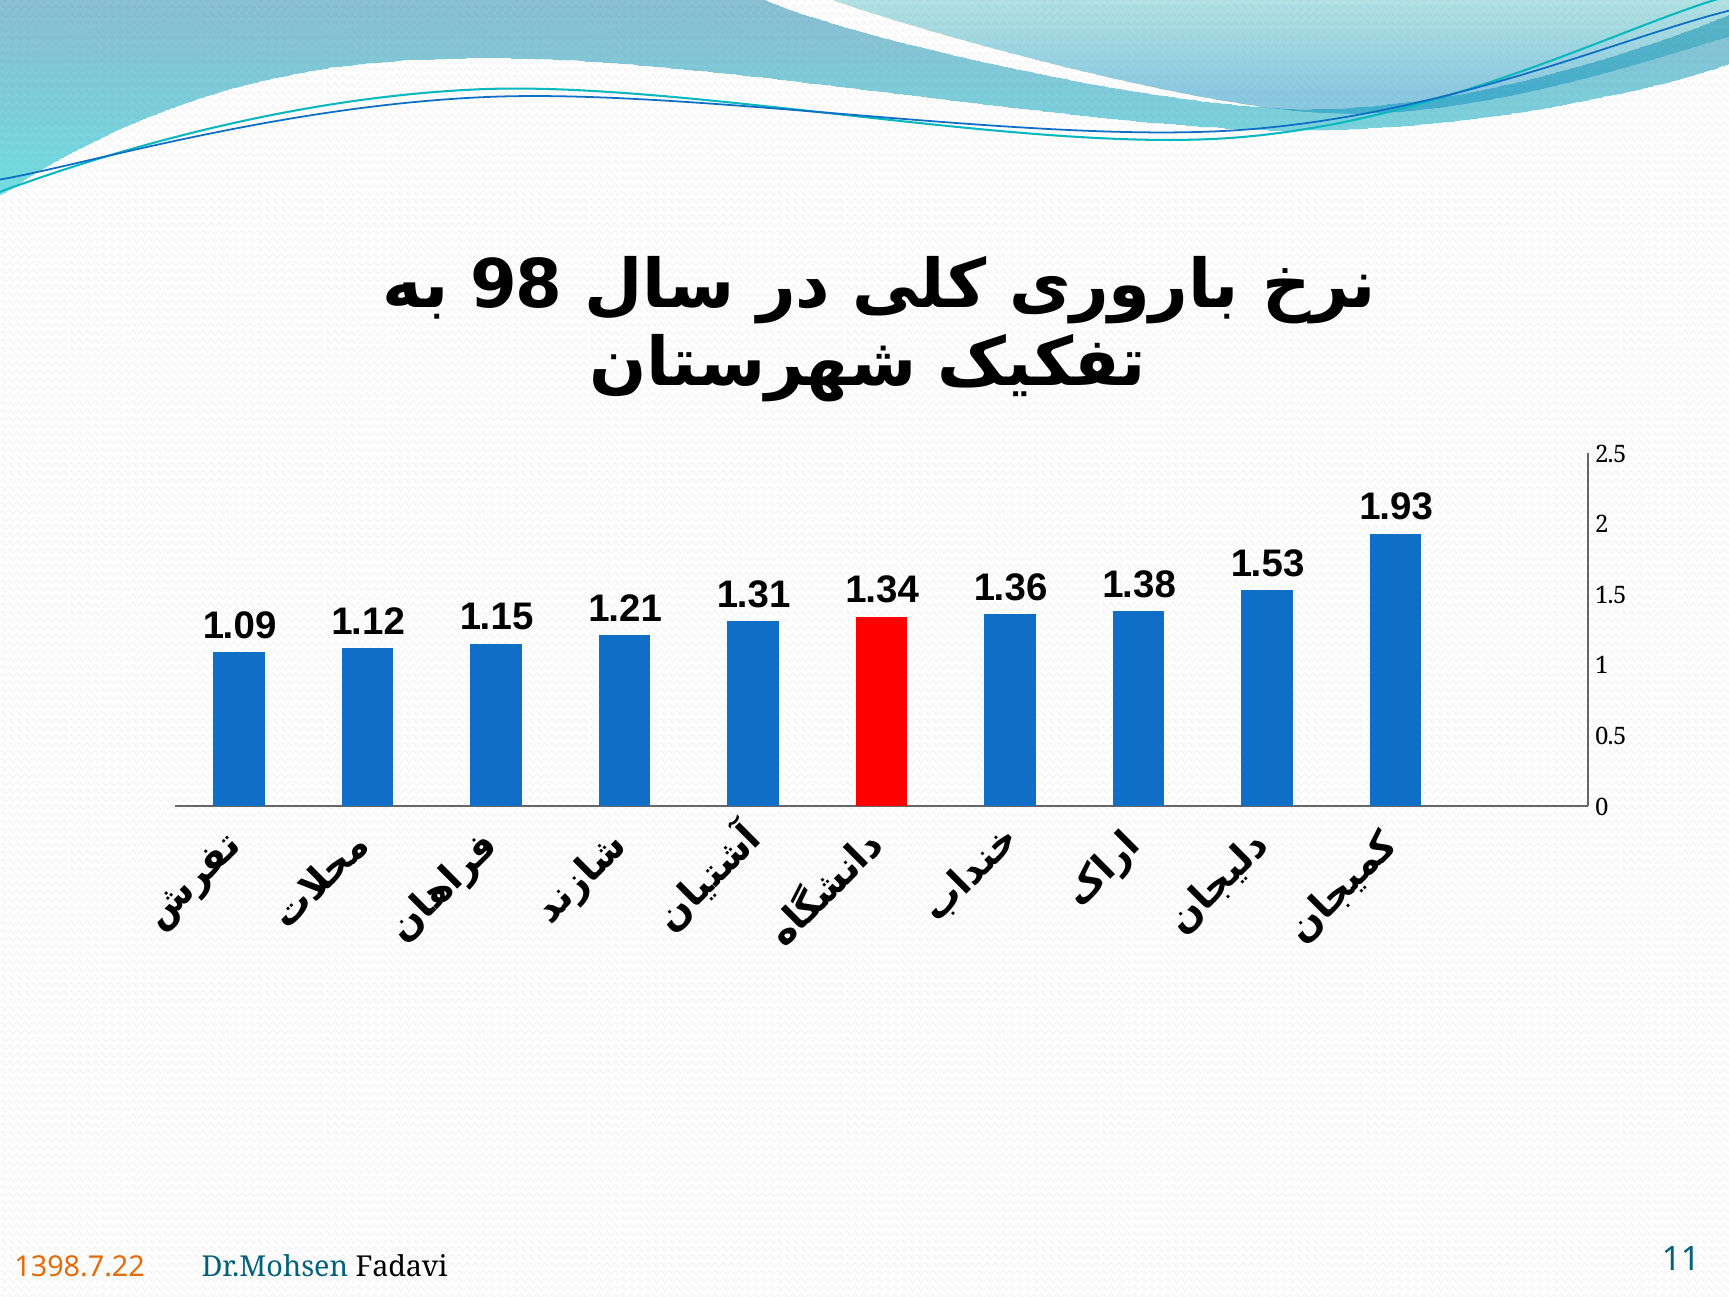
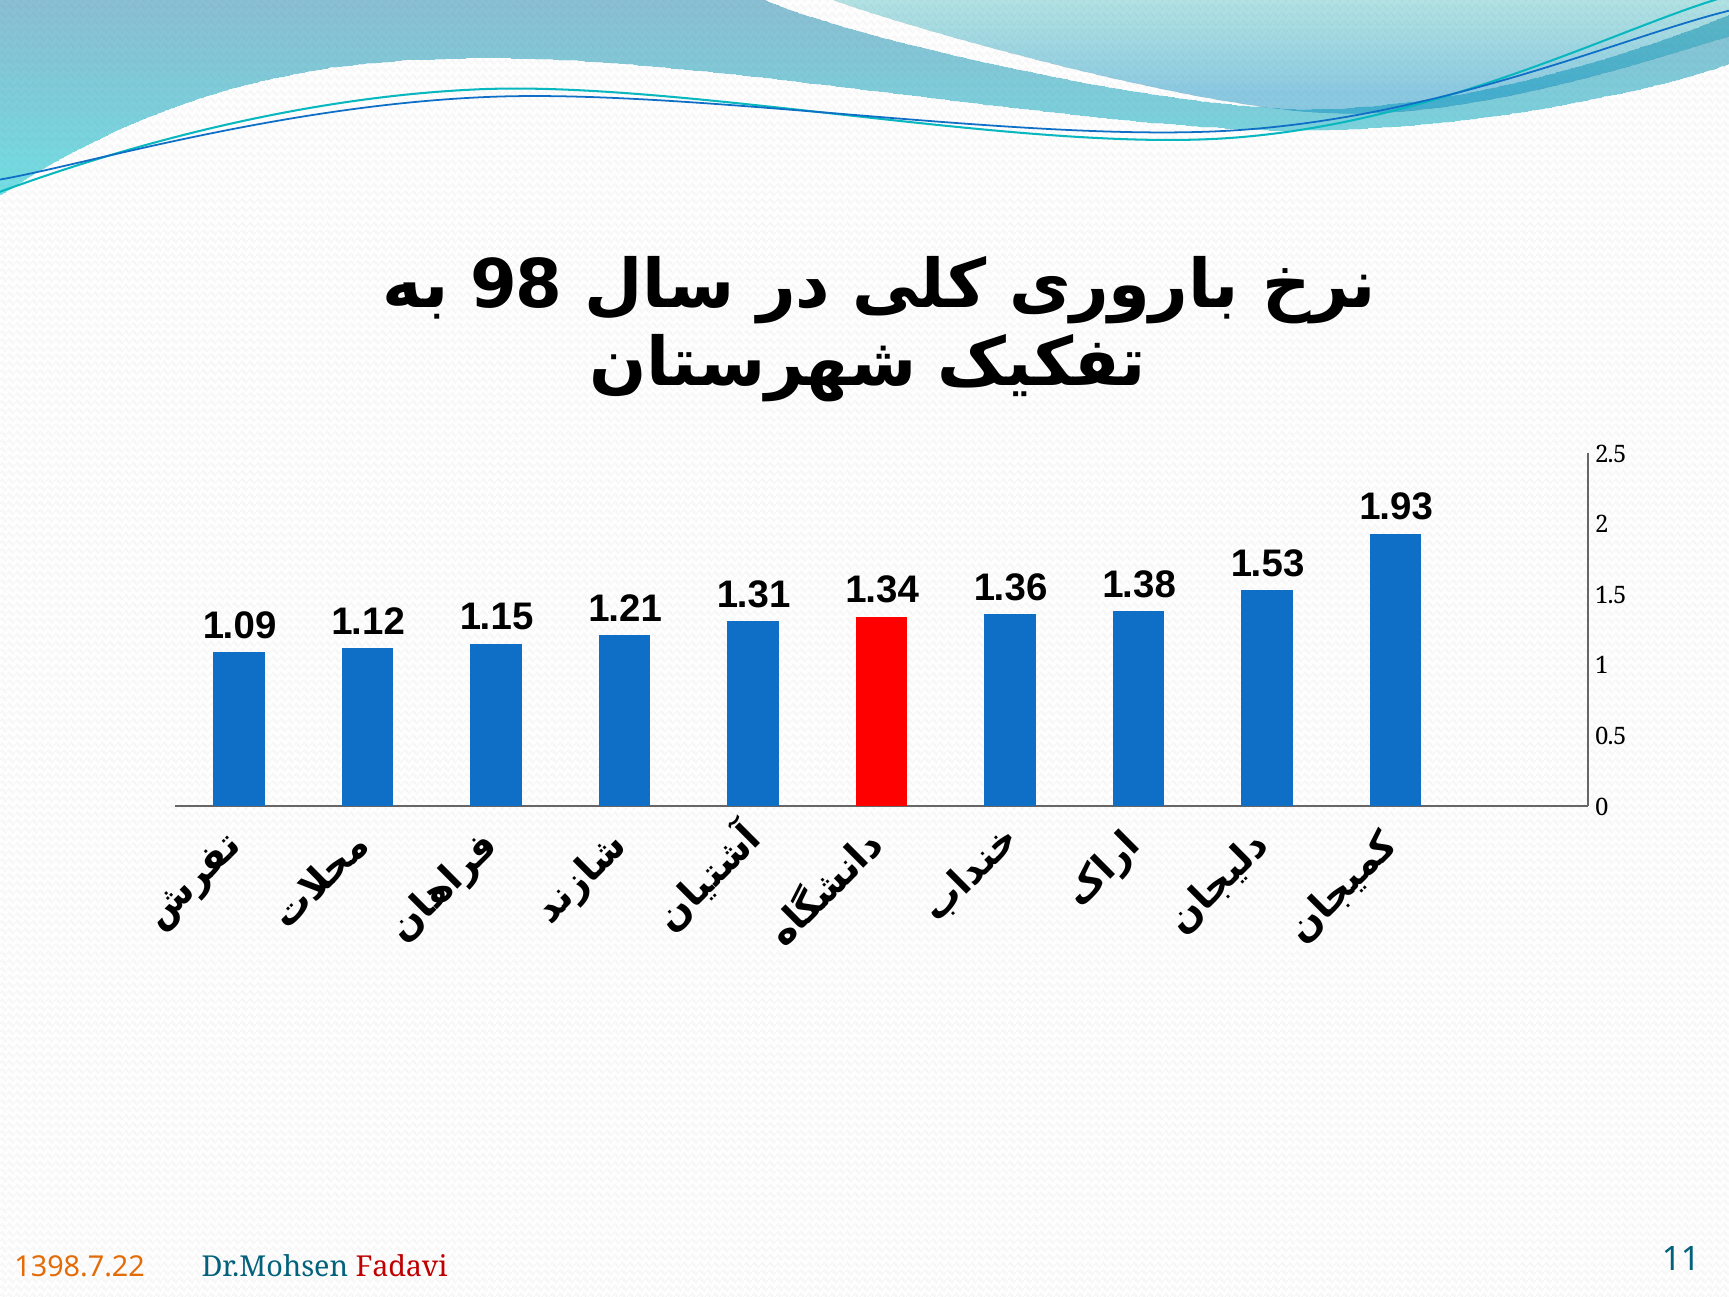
Fadavi colour: black -> red
